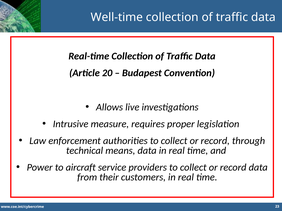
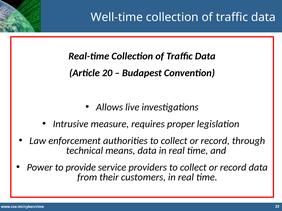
aircraft: aircraft -> provide
